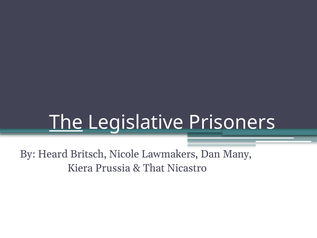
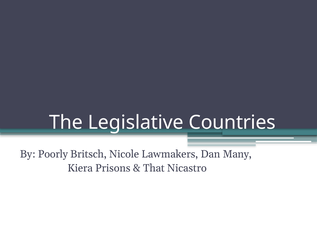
The underline: present -> none
Prisoners: Prisoners -> Countries
Heard: Heard -> Poorly
Prussia: Prussia -> Prisons
